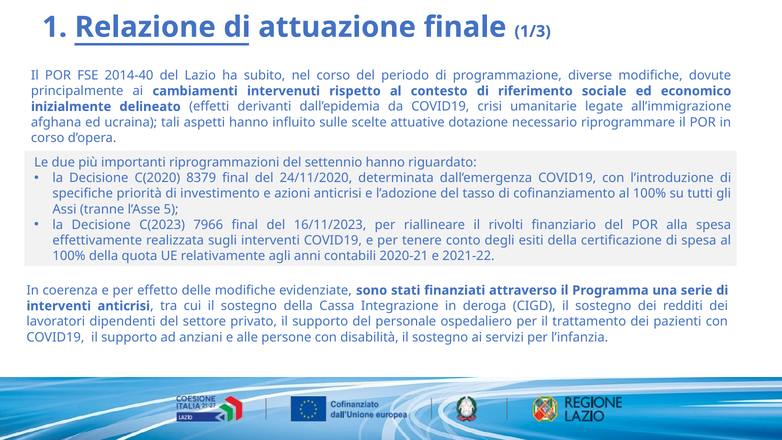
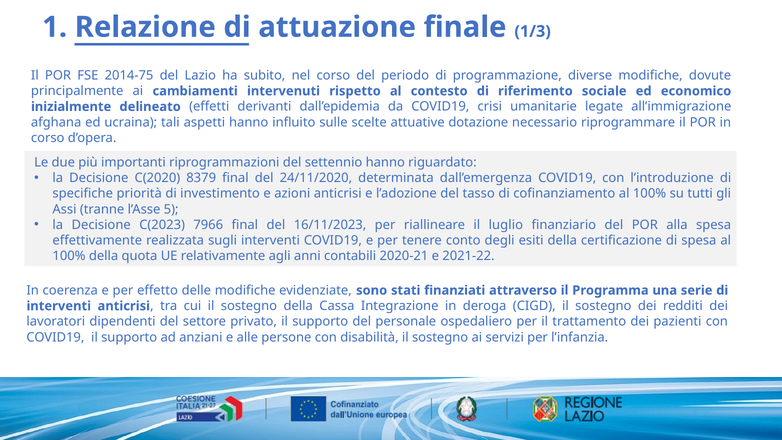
2014-40: 2014-40 -> 2014-75
rivolti: rivolti -> luglio
